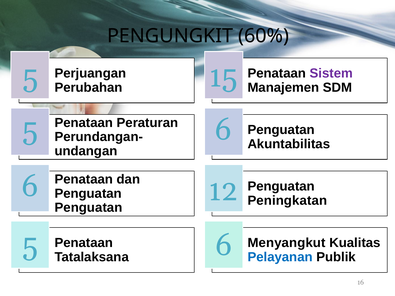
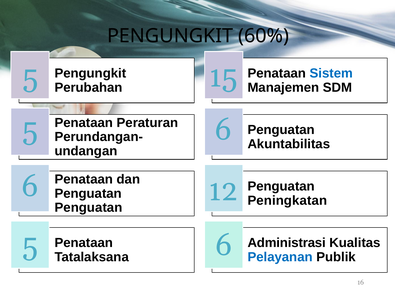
Perjuangan at (90, 73): Perjuangan -> Pengungkit
Sistem colour: purple -> blue
Menyangkut: Menyangkut -> Administrasi
